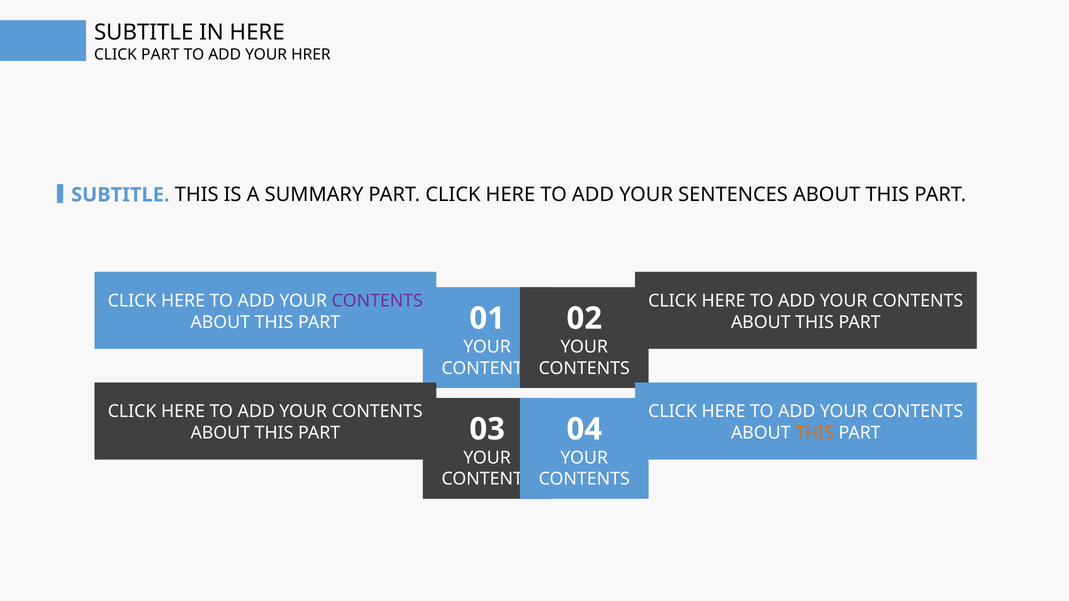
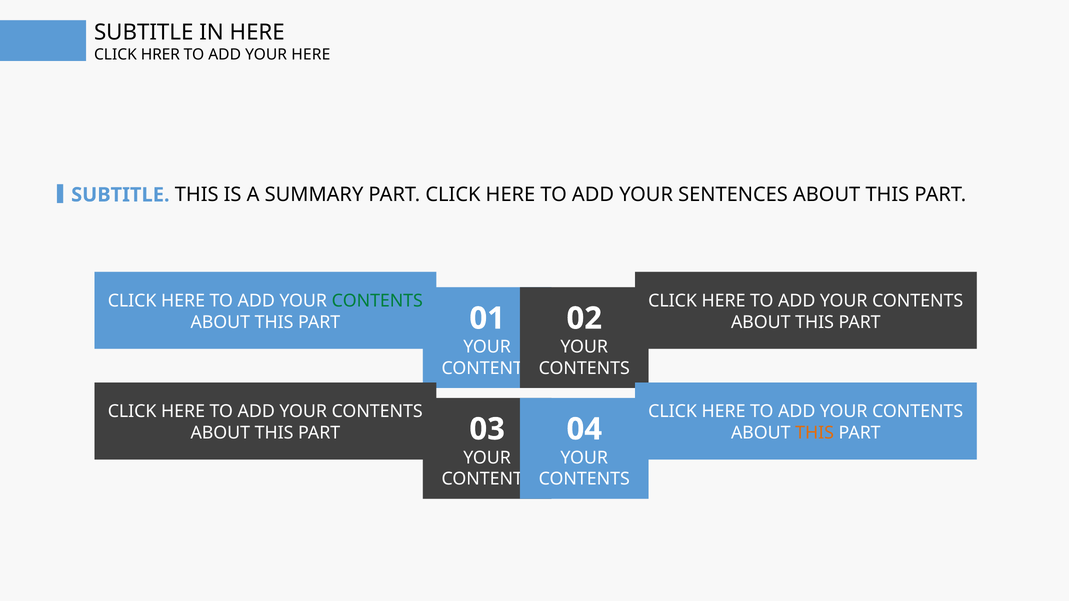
CLICK PART: PART -> HRER
YOUR HRER: HRER -> HERE
CONTENTS at (377, 301) colour: purple -> green
